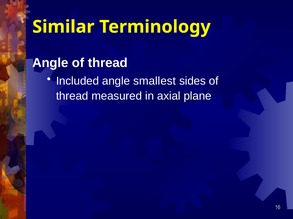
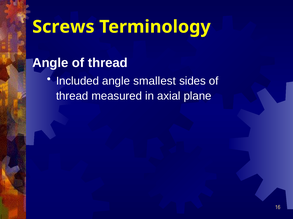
Similar: Similar -> Screws
